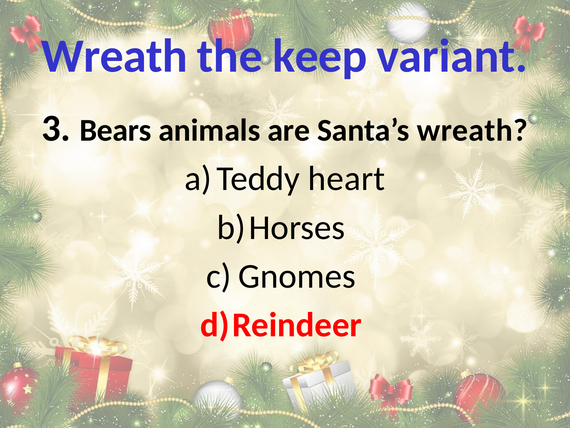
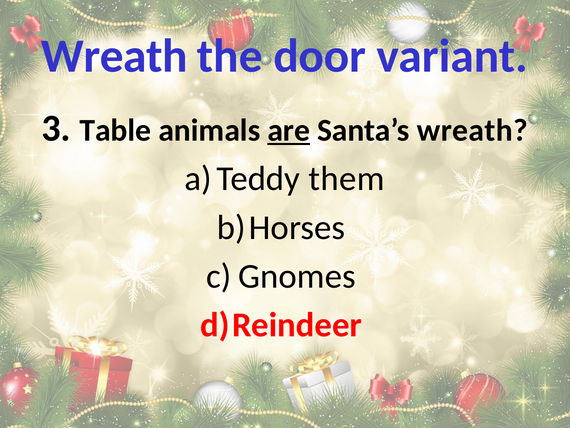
keep: keep -> door
Bears: Bears -> Table
are underline: none -> present
heart: heart -> them
